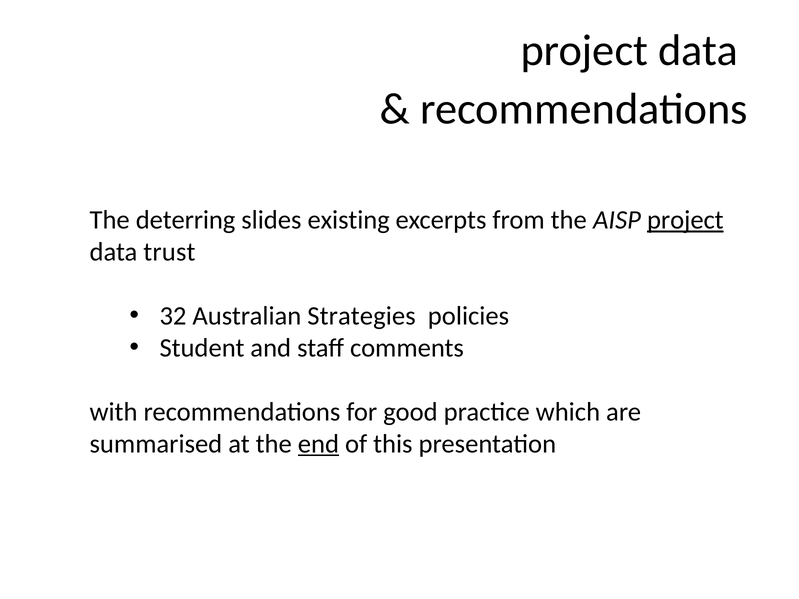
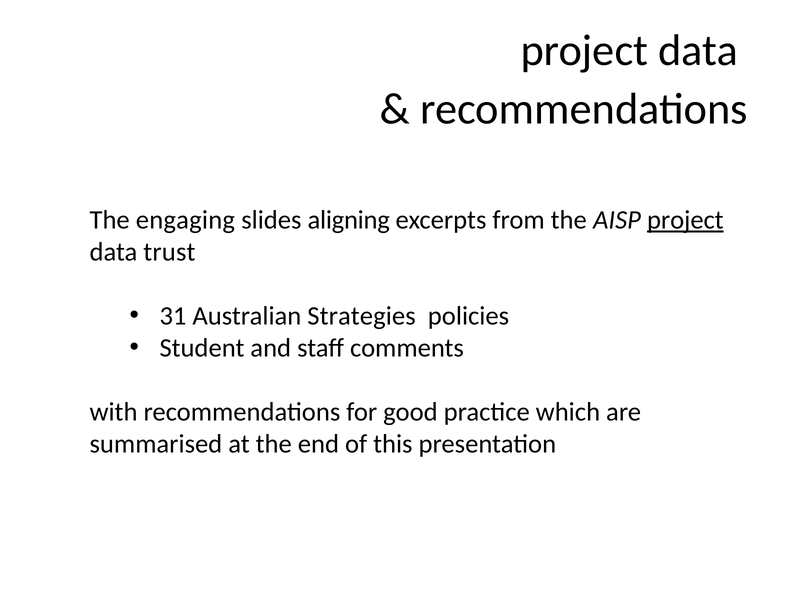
deterring: deterring -> engaging
existing: existing -> aligning
32: 32 -> 31
end underline: present -> none
